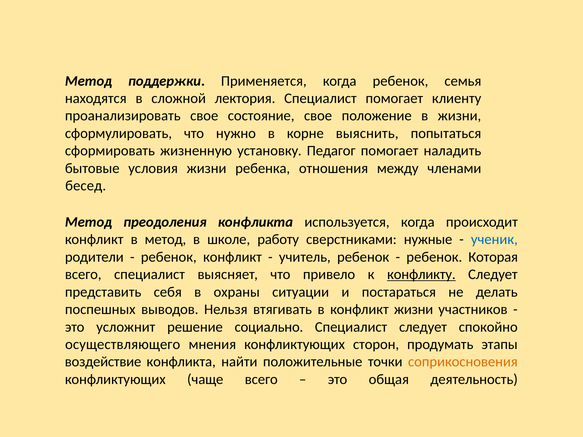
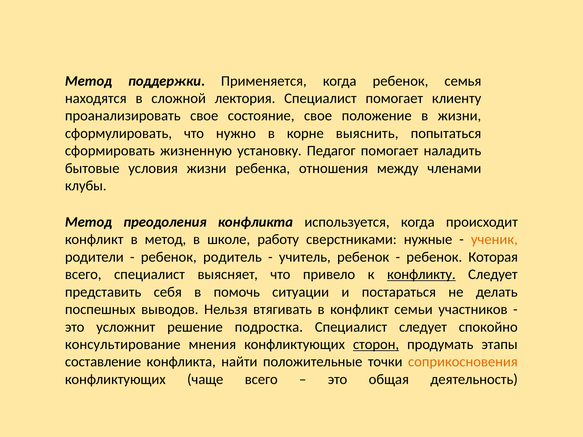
бесед: бесед -> клубы
ученик colour: blue -> orange
ребенок конфликт: конфликт -> родитель
охраны: охраны -> помочь
конфликт жизни: жизни -> семьи
социально: социально -> подростка
осуществляющего: осуществляющего -> консультирование
сторон underline: none -> present
воздействие: воздействие -> составление
